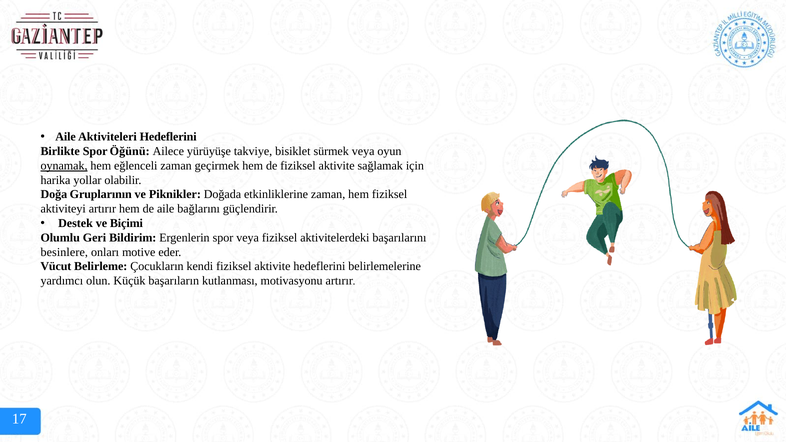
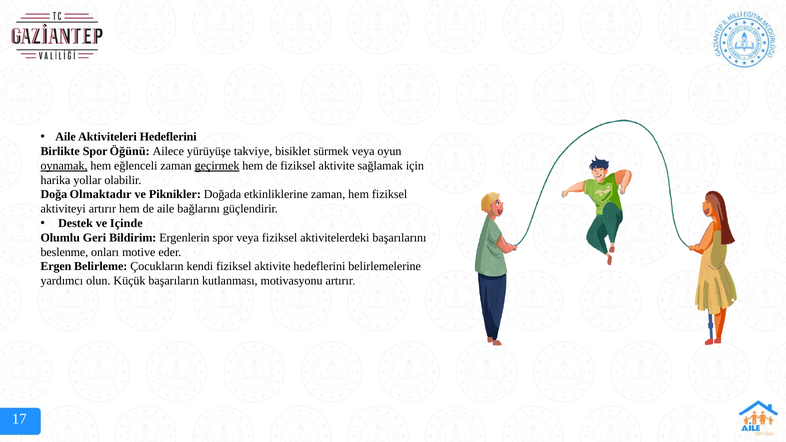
geçirmek underline: none -> present
Gruplarının: Gruplarının -> Olmaktadır
Biçimi: Biçimi -> Içinde
besinlere: besinlere -> beslenme
Vücut: Vücut -> Ergen
